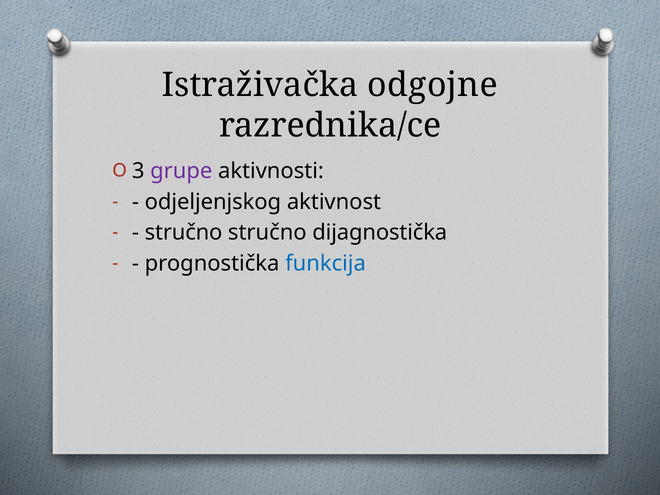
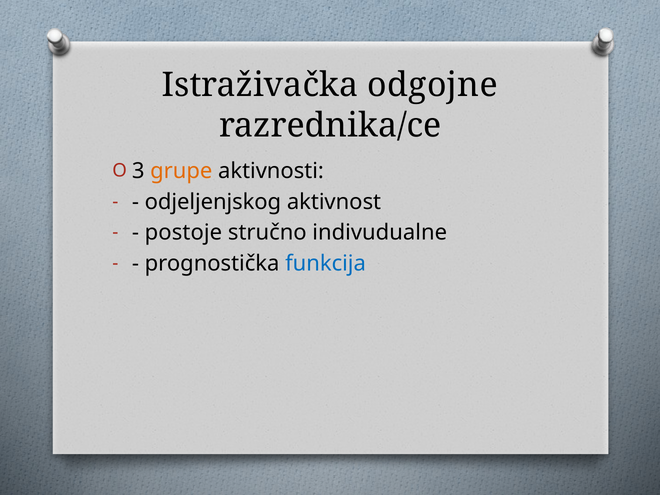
grupe colour: purple -> orange
stručno at (184, 233): stručno -> postoje
dijagnostička: dijagnostička -> indivudualne
